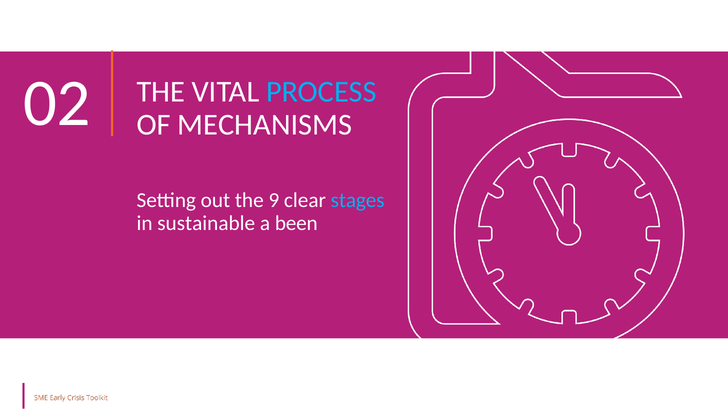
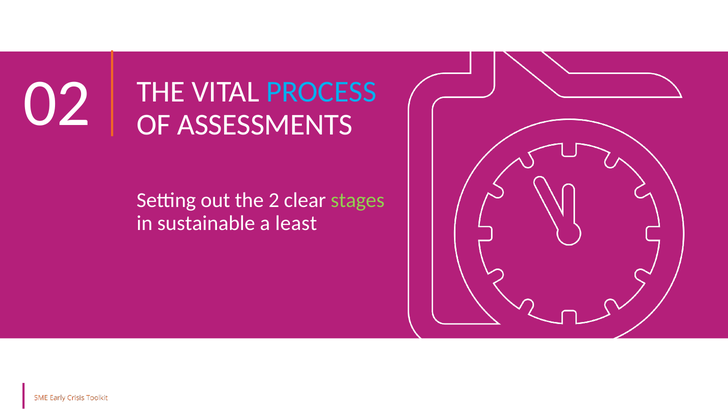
MECHANISMS: MECHANISMS -> ASSESSMENTS
9: 9 -> 2
stages colour: light blue -> light green
been: been -> least
